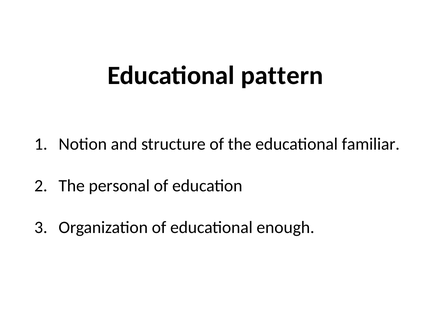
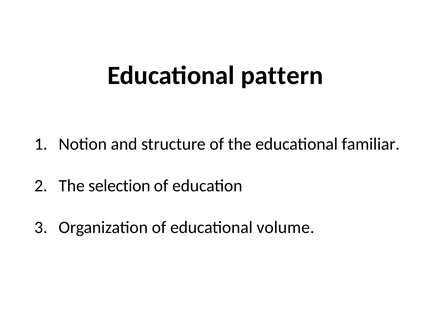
personal: personal -> selection
enough: enough -> volume
